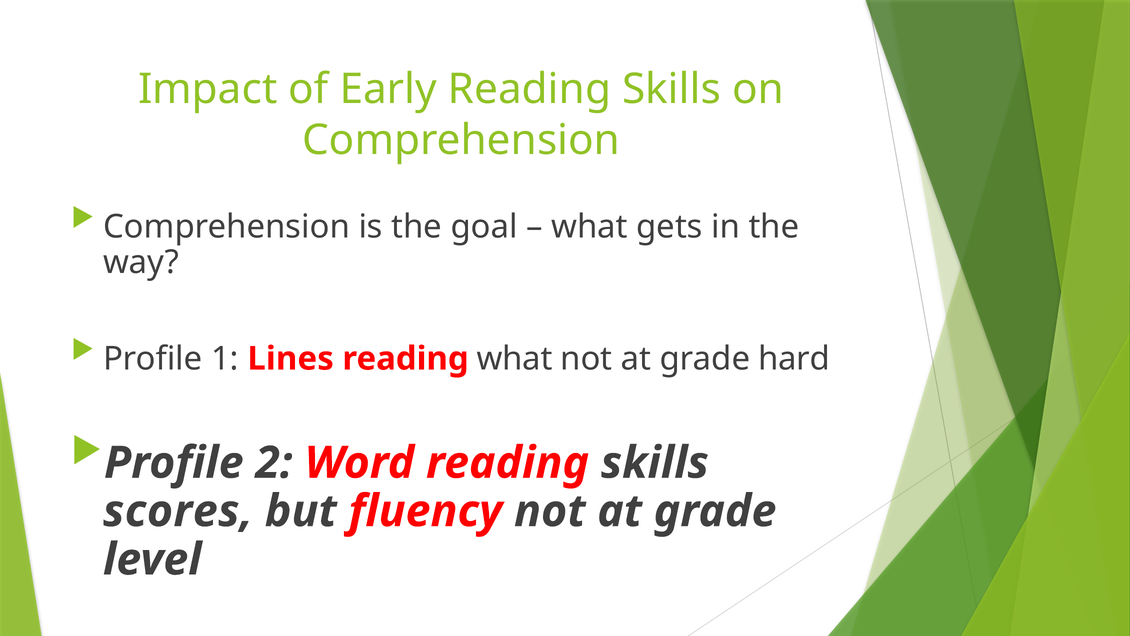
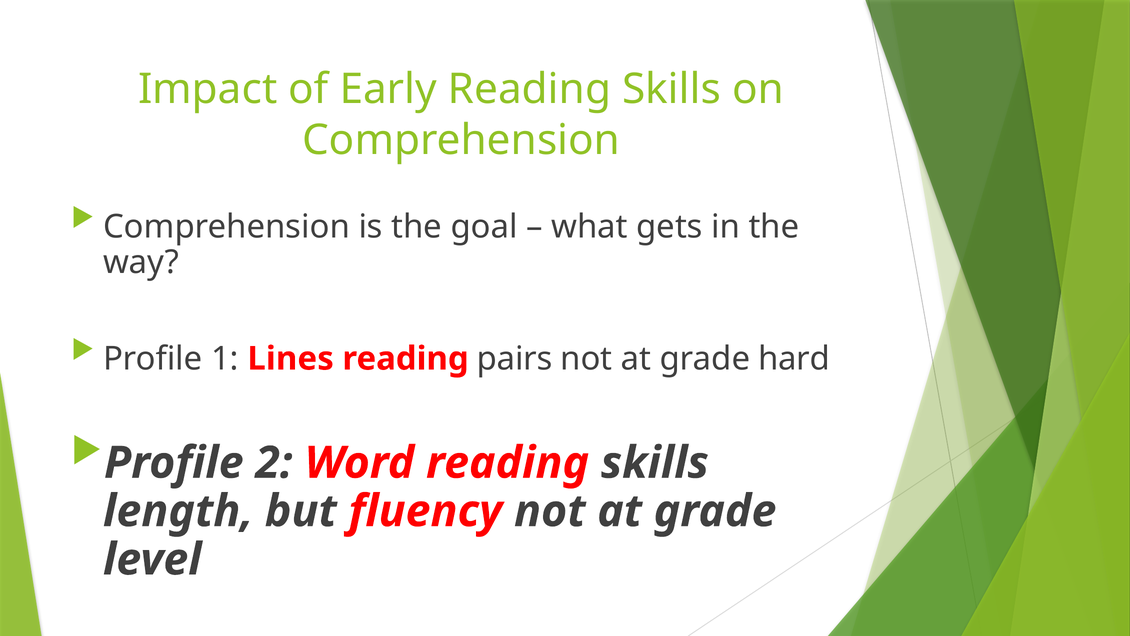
reading what: what -> pairs
scores: scores -> length
